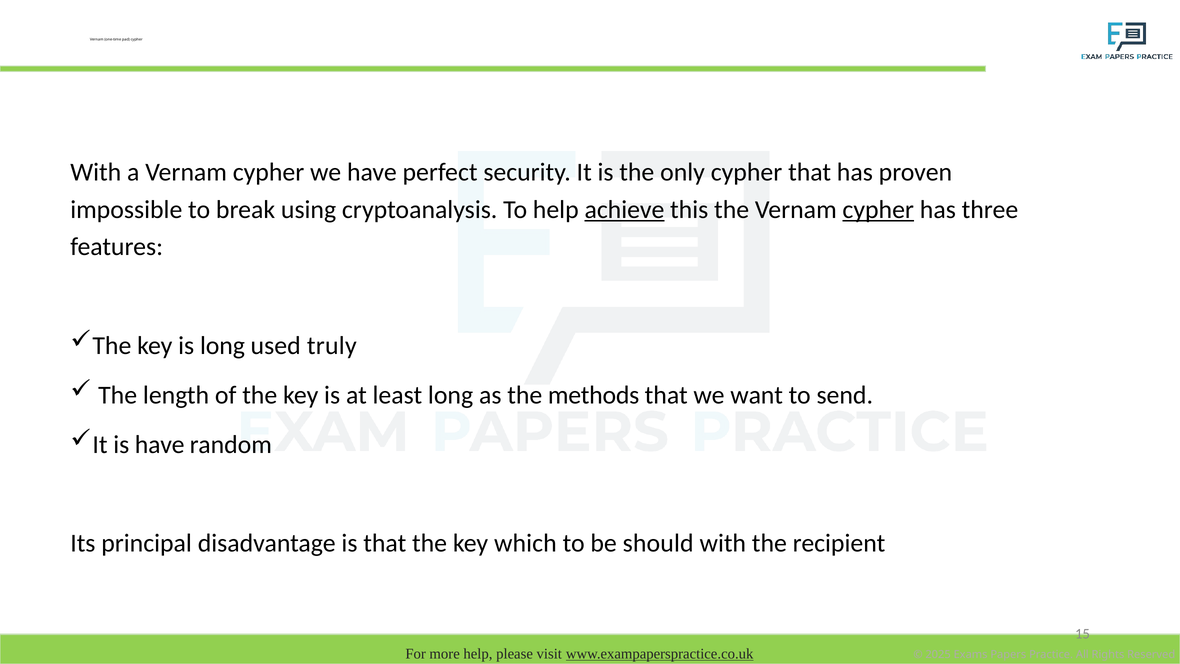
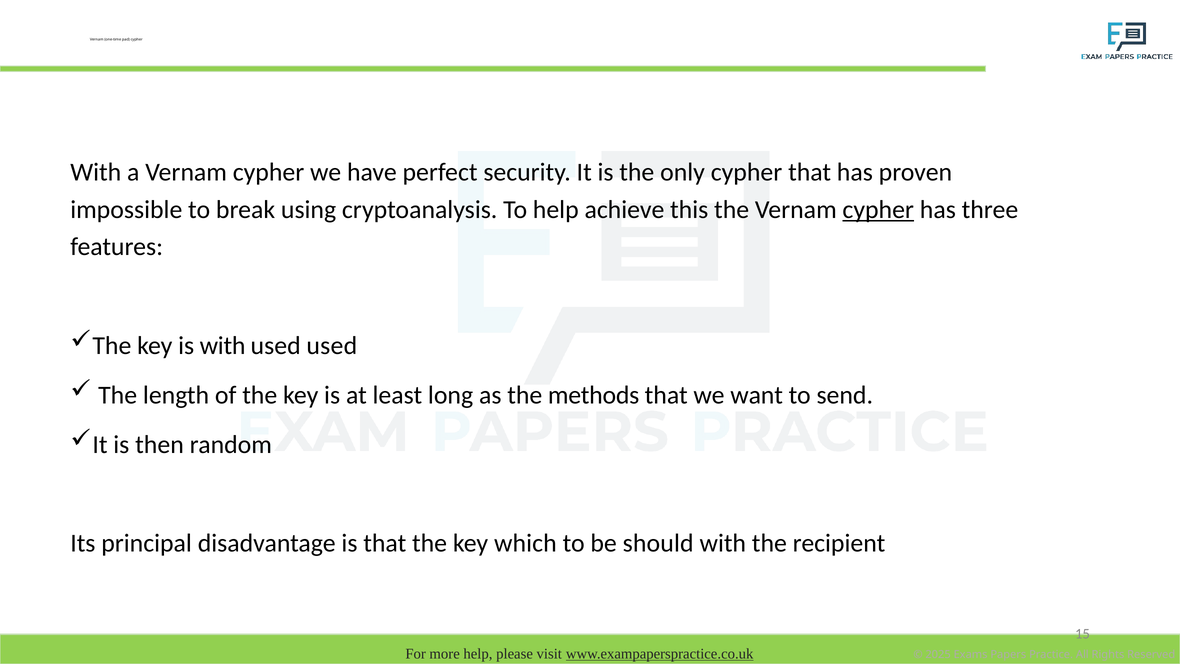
achieve underline: present -> none
is long: long -> with
used truly: truly -> used
is have: have -> then
